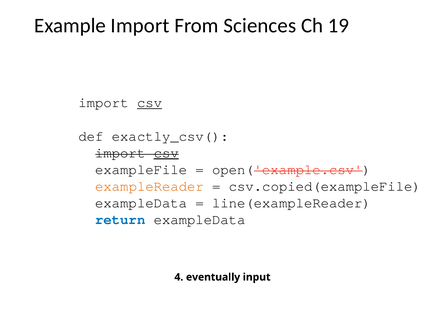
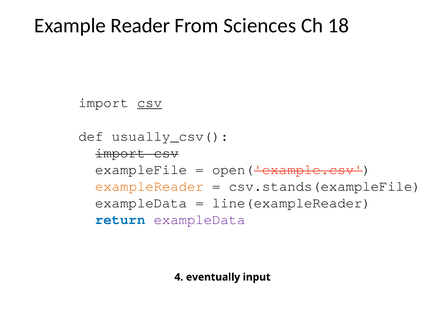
Example Import: Import -> Reader
19: 19 -> 18
exactly_csv(: exactly_csv( -> usually_csv(
csv at (166, 153) underline: present -> none
csv.copied(exampleFile: csv.copied(exampleFile -> csv.stands(exampleFile
exampleData at (200, 219) colour: black -> purple
